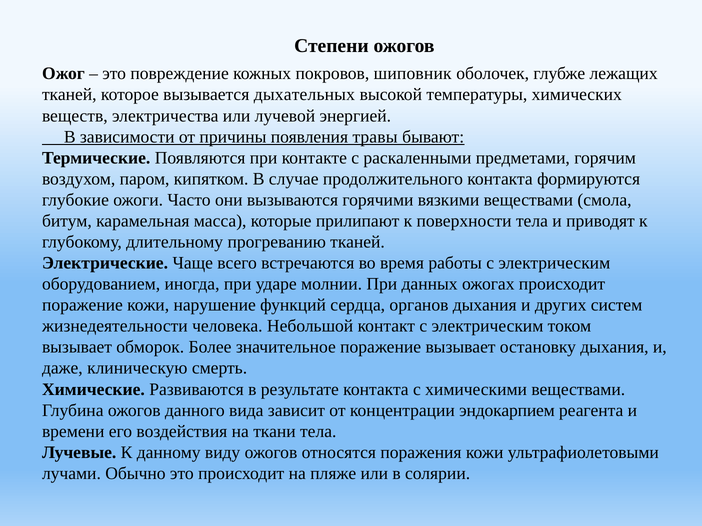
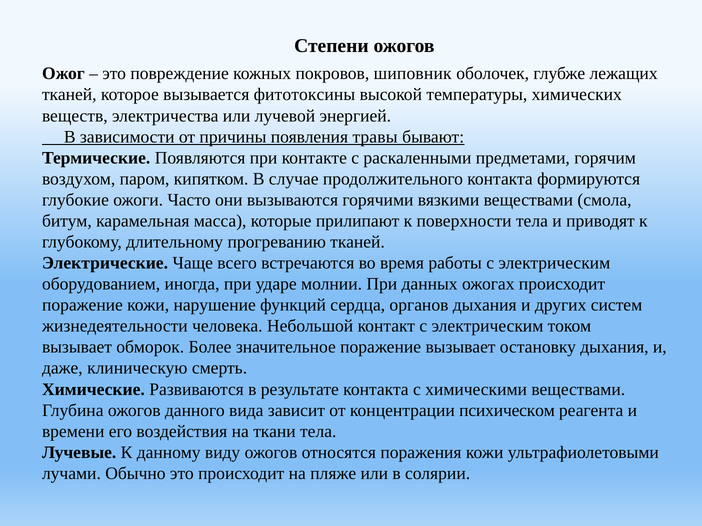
дыхательных: дыхательных -> фитотоксины
эндокарпием: эндокарпием -> психическом
